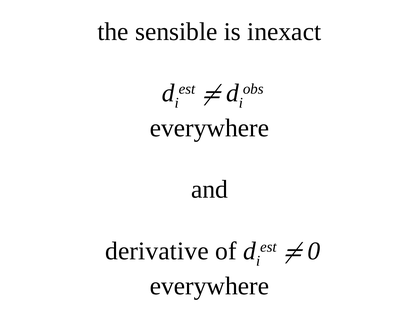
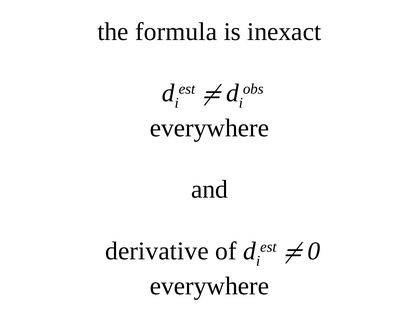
sensible: sensible -> formula
